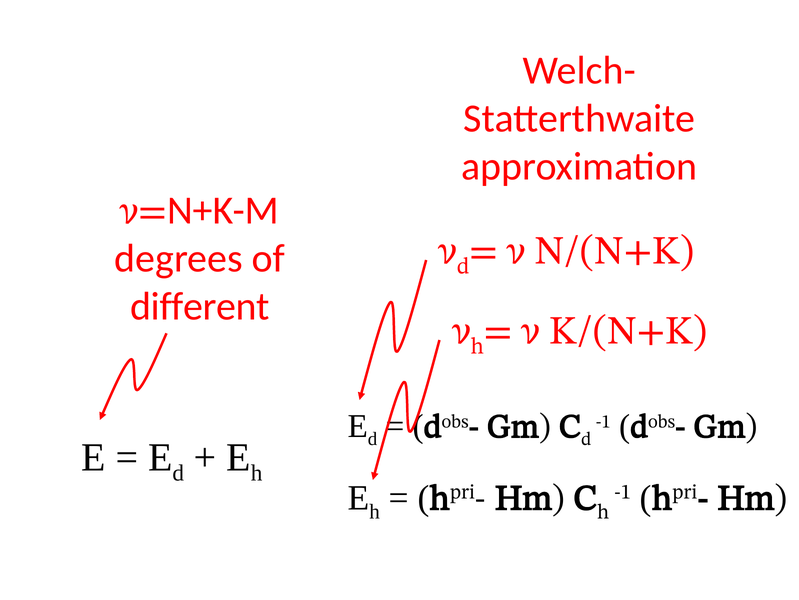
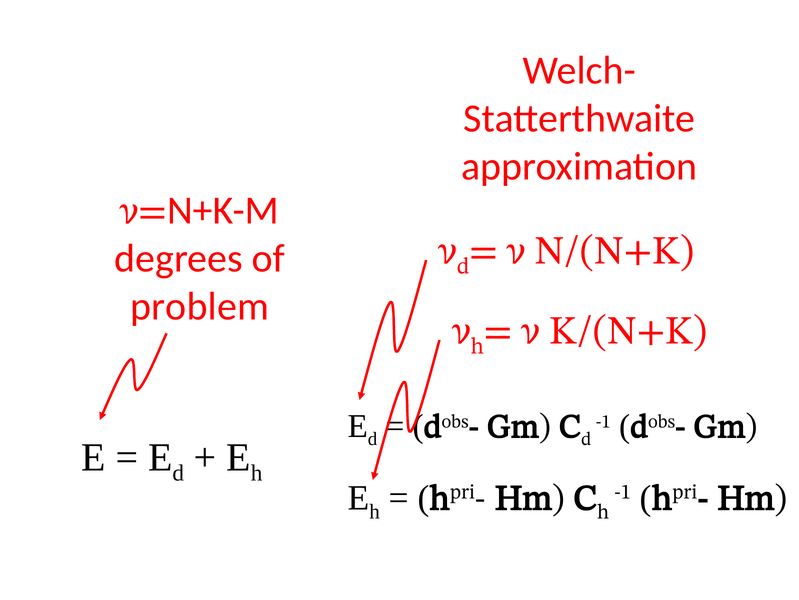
different: different -> problem
